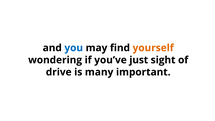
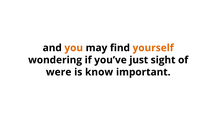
you colour: blue -> orange
drive: drive -> were
many: many -> know
